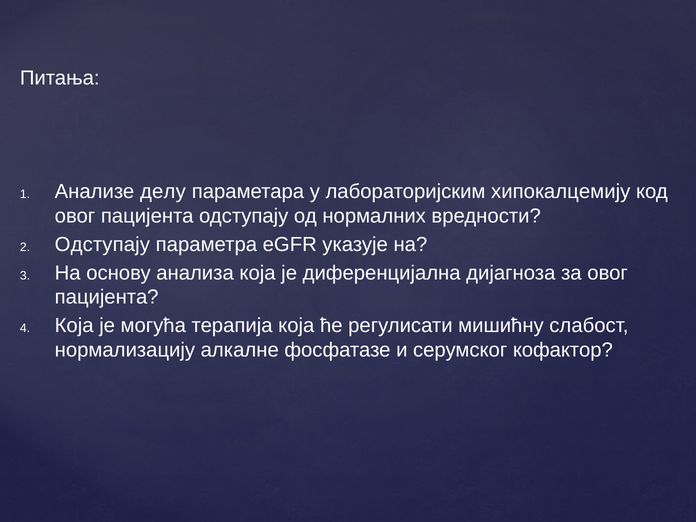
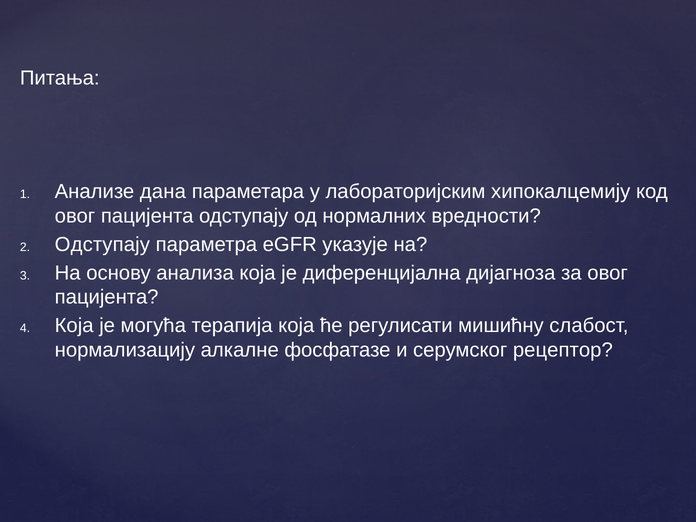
делу: делу -> дана
кофактор: кофактор -> рецептор
